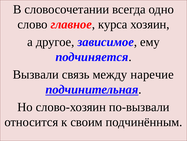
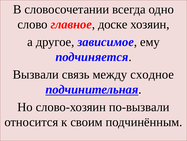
курса: курса -> доске
наречие: наречие -> сходное
